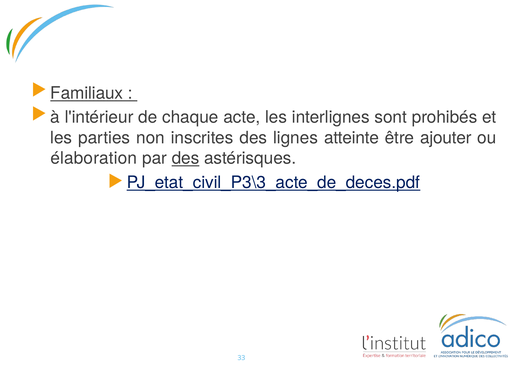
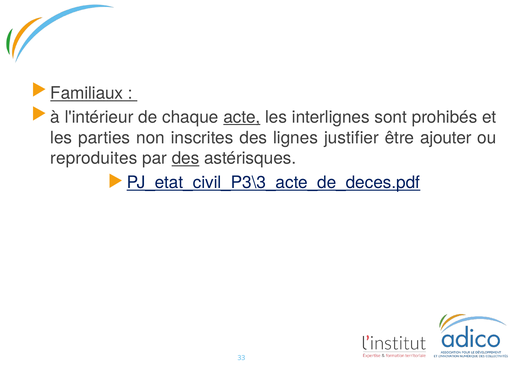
acte underline: none -> present
atteinte: atteinte -> justifier
élaboration: élaboration -> reproduites
